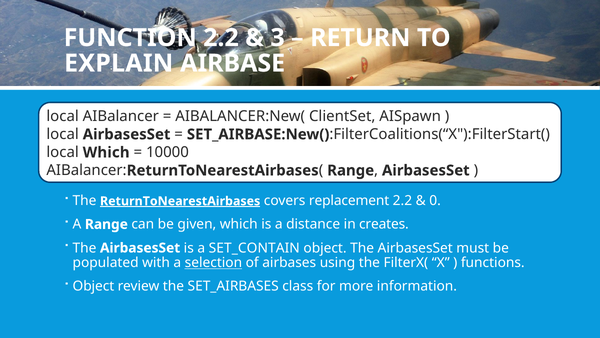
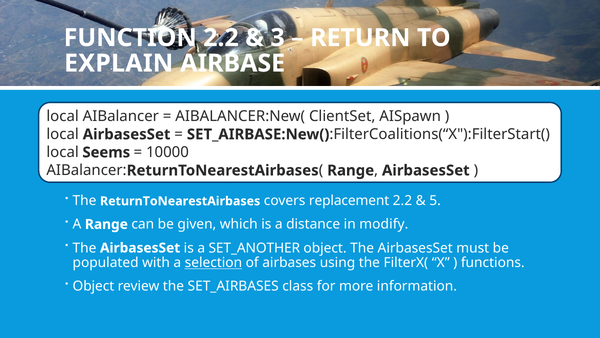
local Which: Which -> Seems
ReturnToNearestAirbases at (180, 201) underline: present -> none
0: 0 -> 5
creates: creates -> modify
SET_CONTAIN: SET_CONTAIN -> SET_ANOTHER
